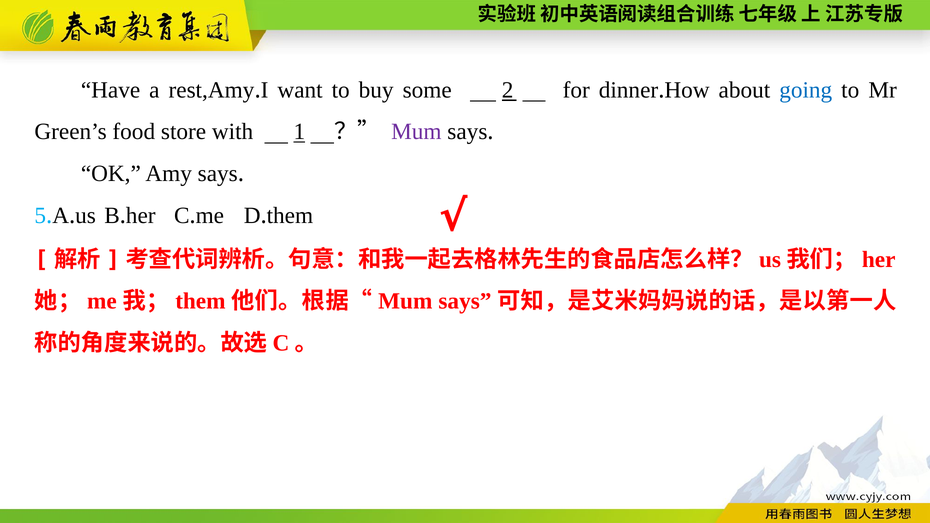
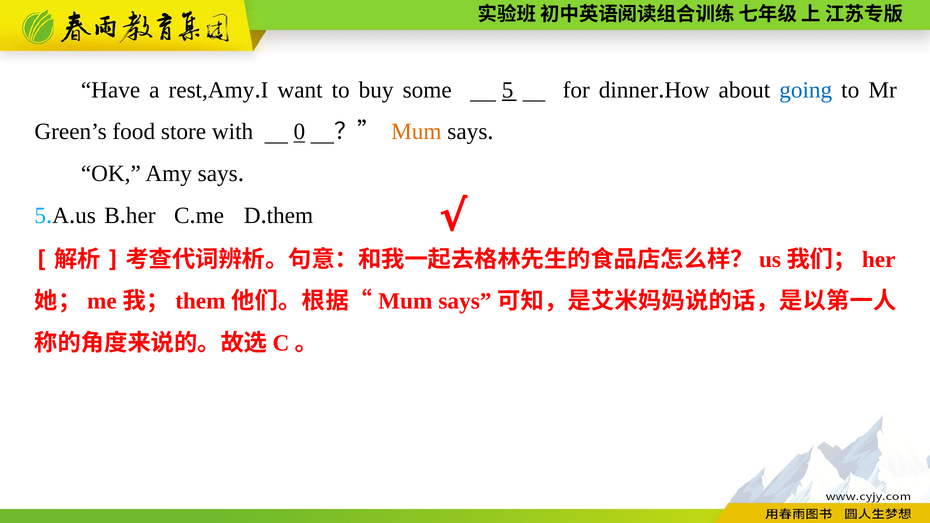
some 2: 2 -> 5
1: 1 -> 0
Mum at (416, 132) colour: purple -> orange
